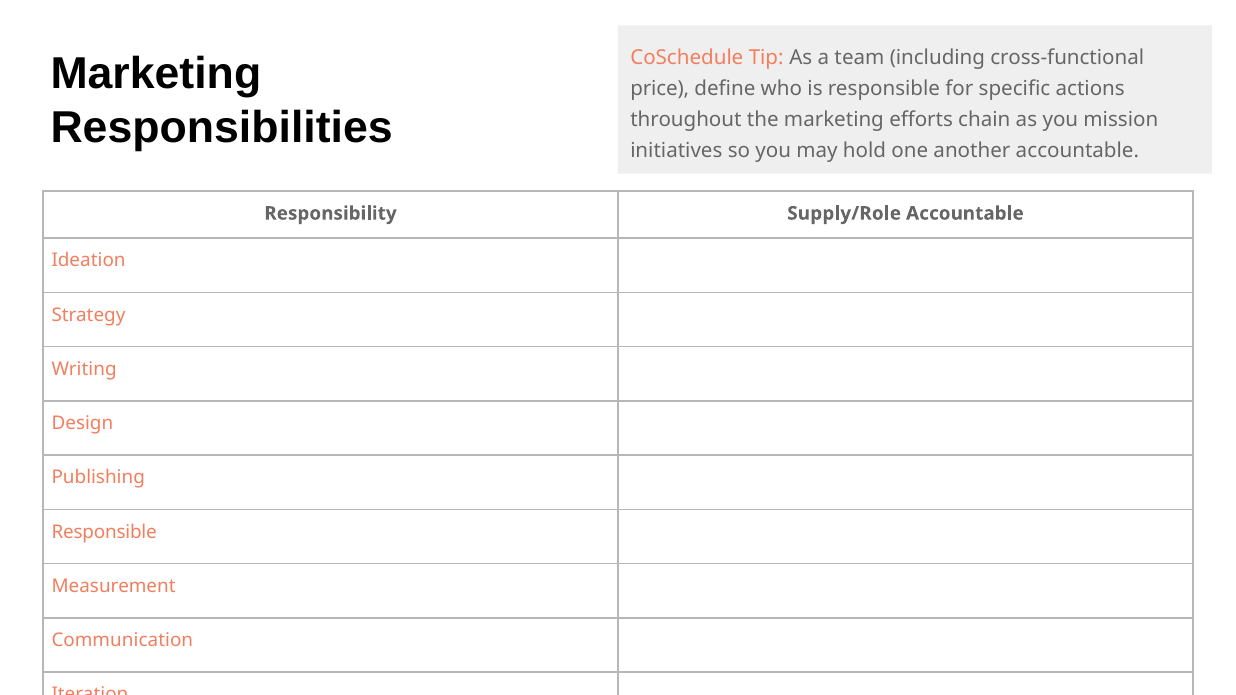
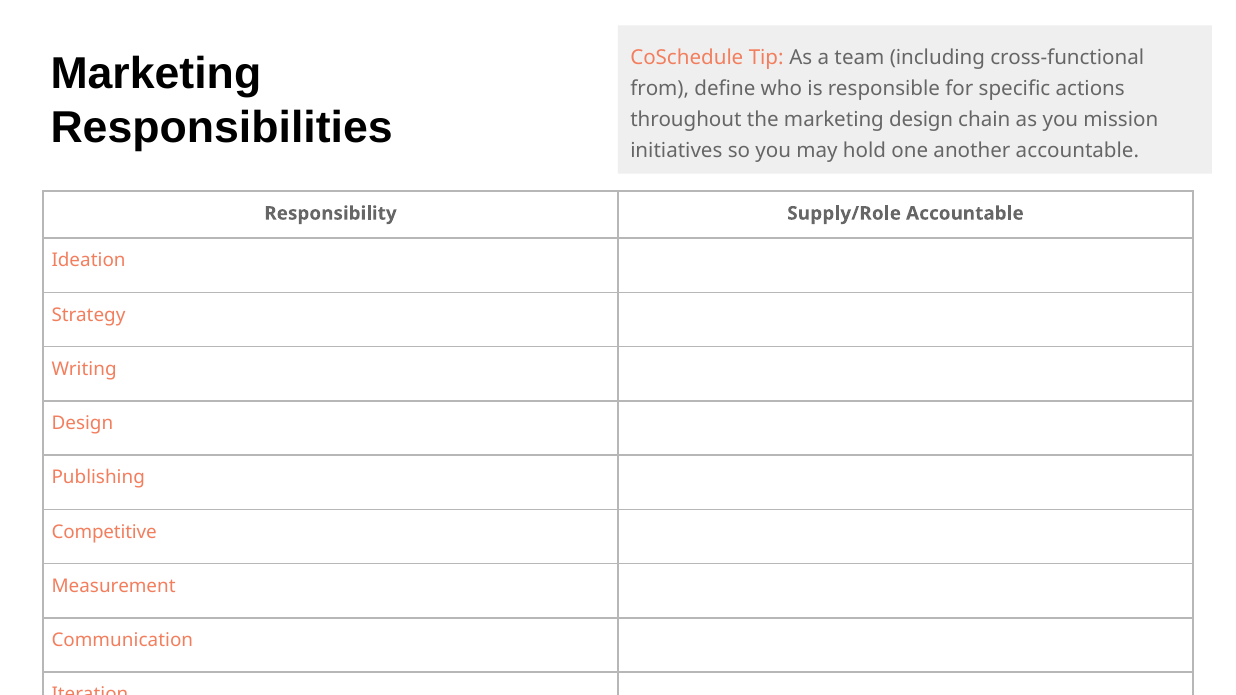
price: price -> from
marketing efforts: efforts -> design
Responsible at (104, 532): Responsible -> Competitive
